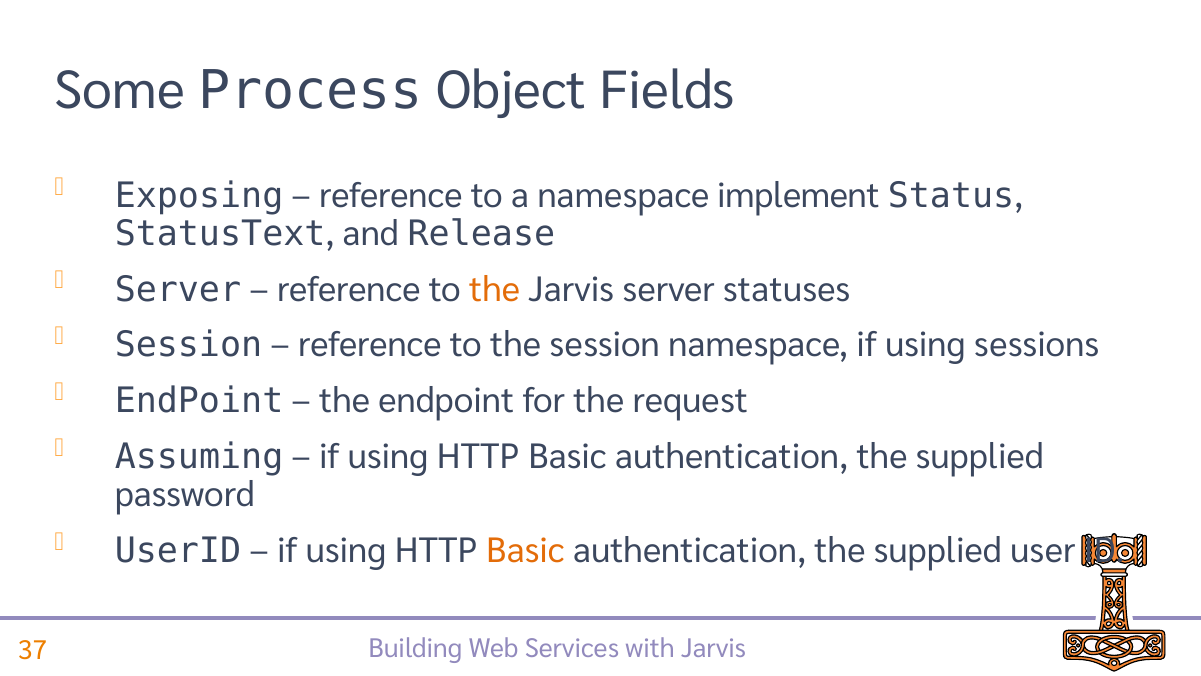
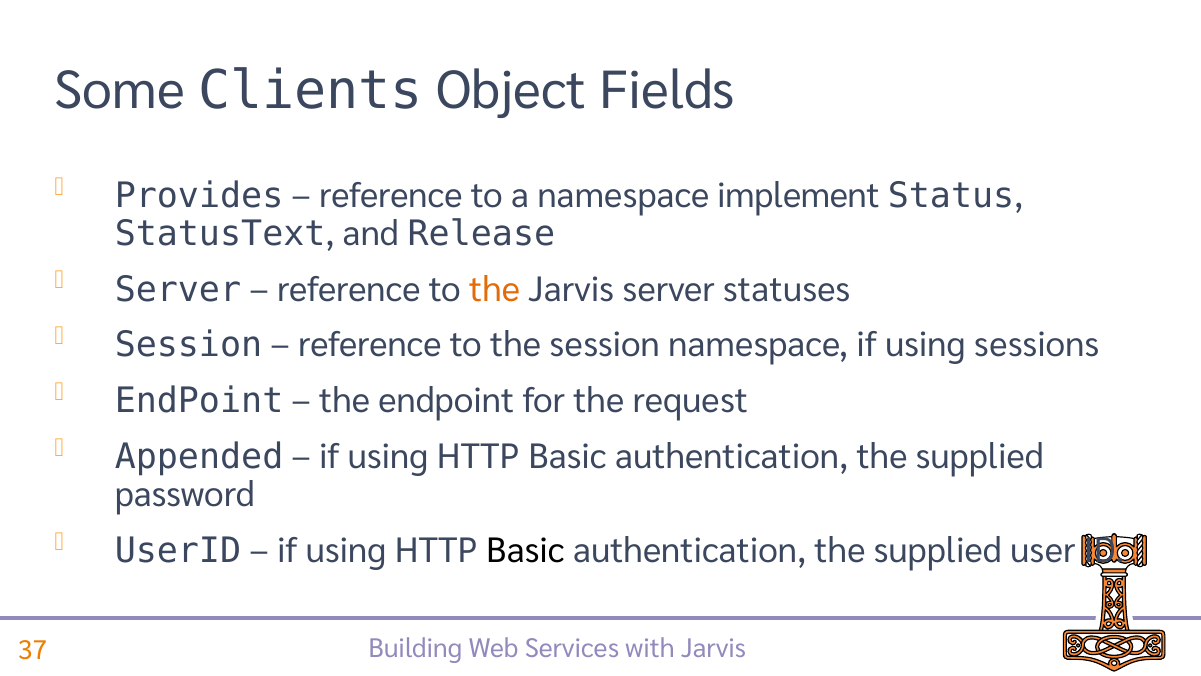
Process: Process -> Clients
Exposing: Exposing -> Provides
Assuming: Assuming -> Appended
Basic at (525, 550) colour: orange -> black
